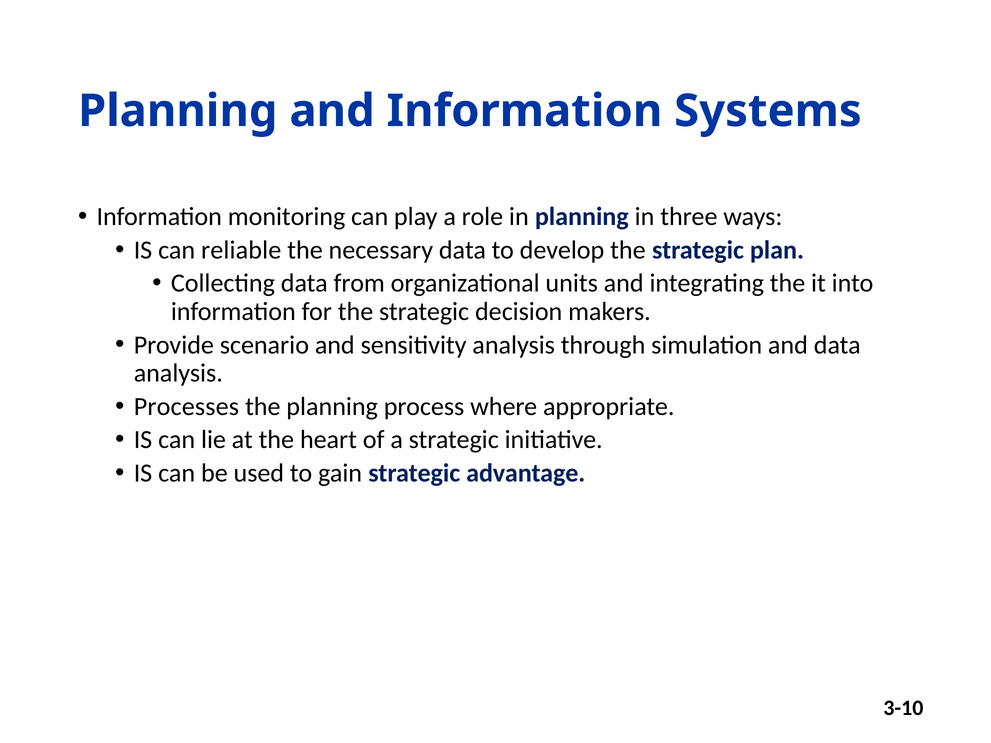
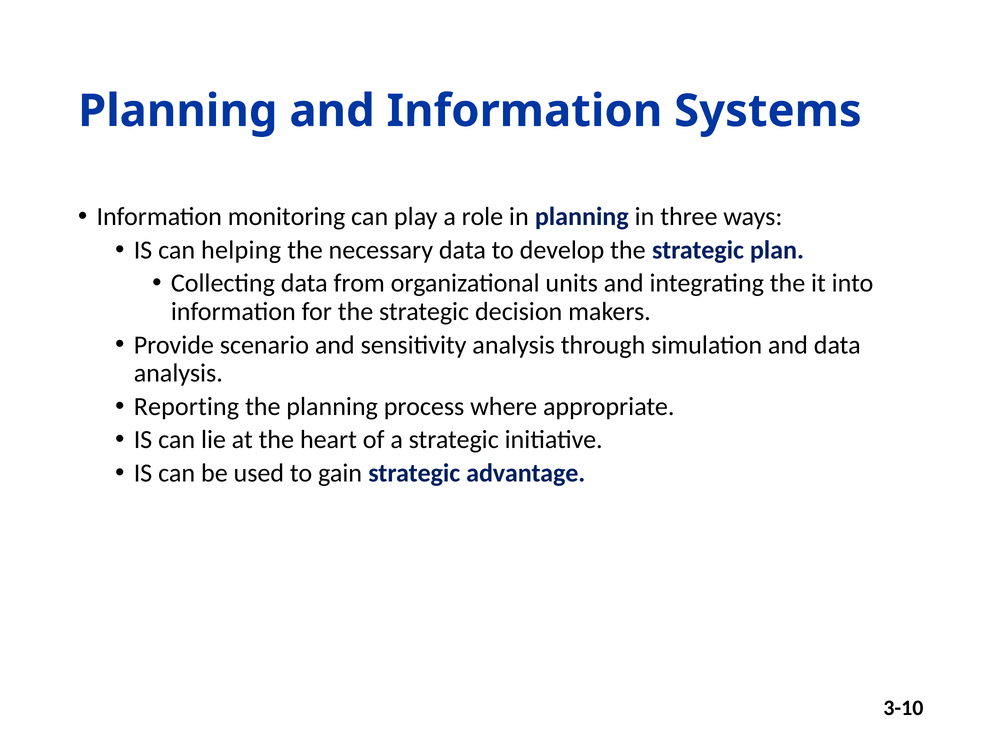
reliable: reliable -> helping
Processes: Processes -> Reporting
